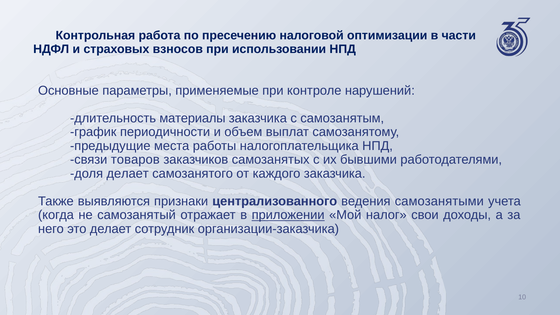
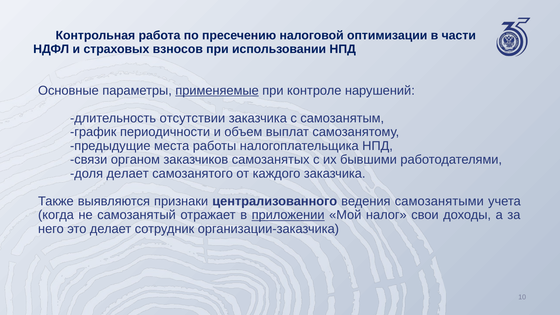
применяемые underline: none -> present
материалы: материалы -> отсутствии
товаров: товаров -> органом
